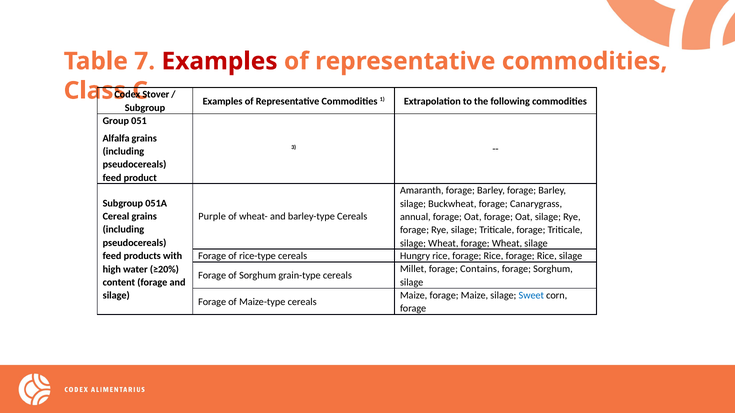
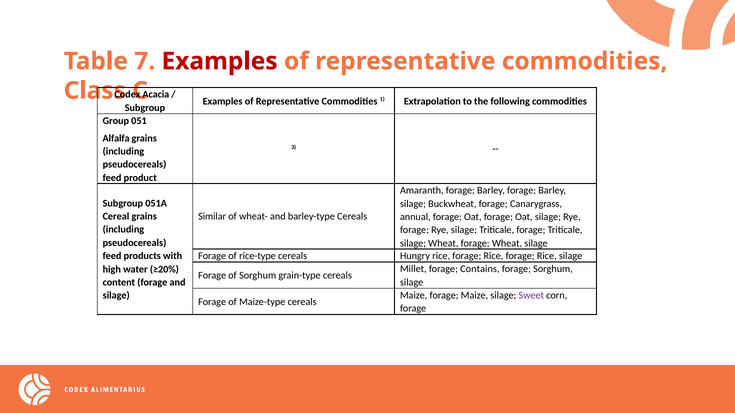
Stover: Stover -> Acacia
Purple: Purple -> Similar
Sweet colour: blue -> purple
